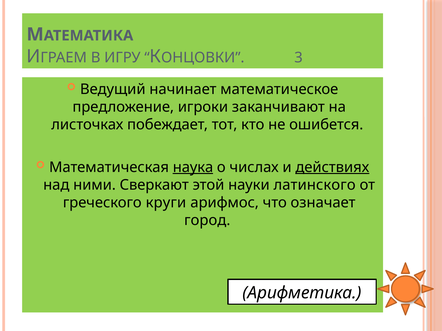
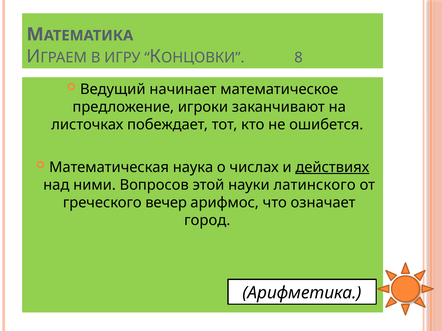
3: 3 -> 8
наука underline: present -> none
Сверкают: Сверкают -> Вопросов
круги: круги -> вечер
